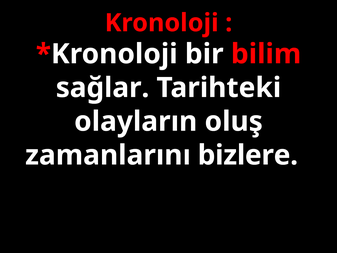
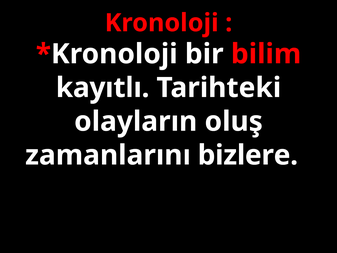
sağlar: sağlar -> kayıtlı
